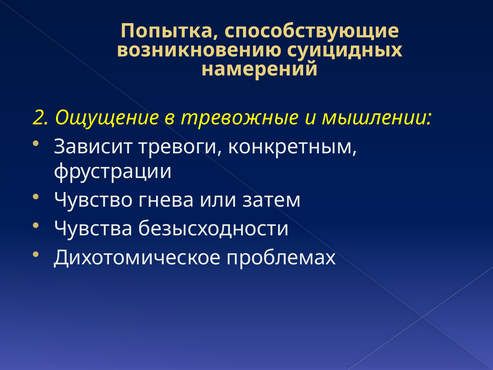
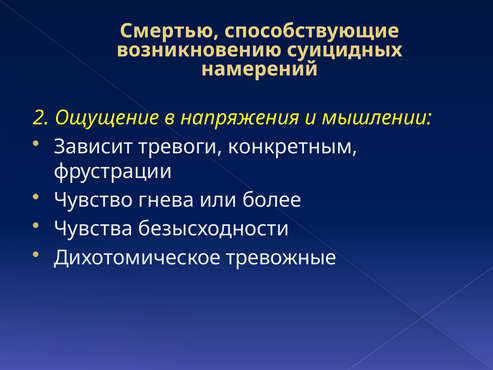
Попытка: Попытка -> Смертью
тревожные: тревожные -> напряжения
затем: затем -> более
проблемах: проблемах -> тревожные
